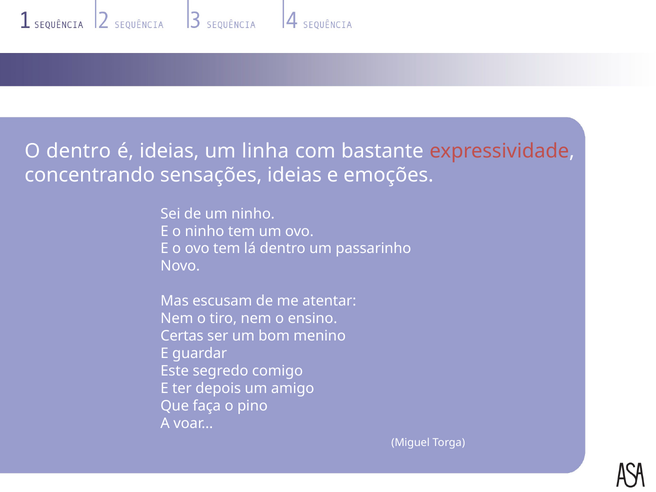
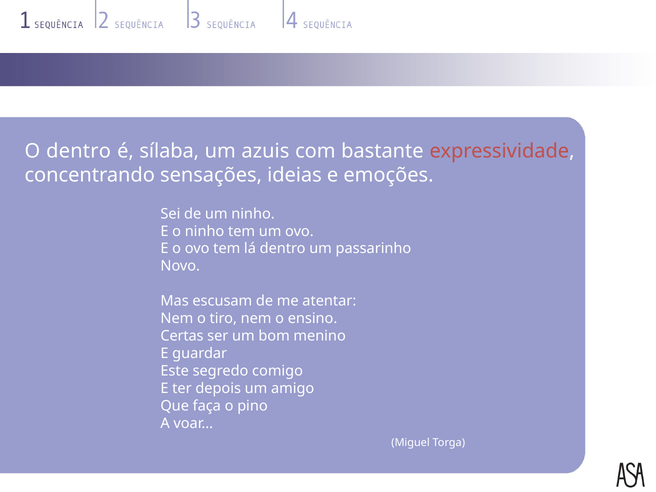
é ideias: ideias -> sílaba
linha: linha -> azuis
